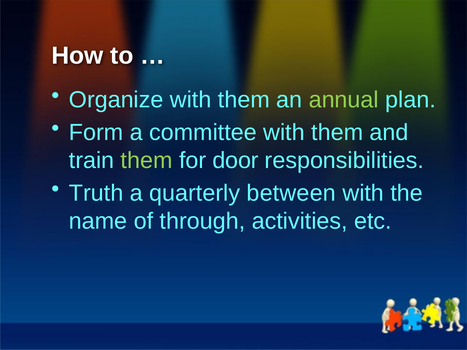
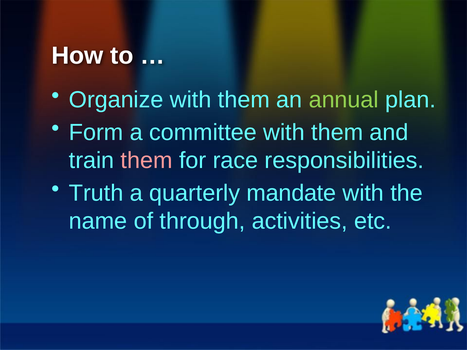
them at (147, 160) colour: light green -> pink
door: door -> race
between: between -> mandate
